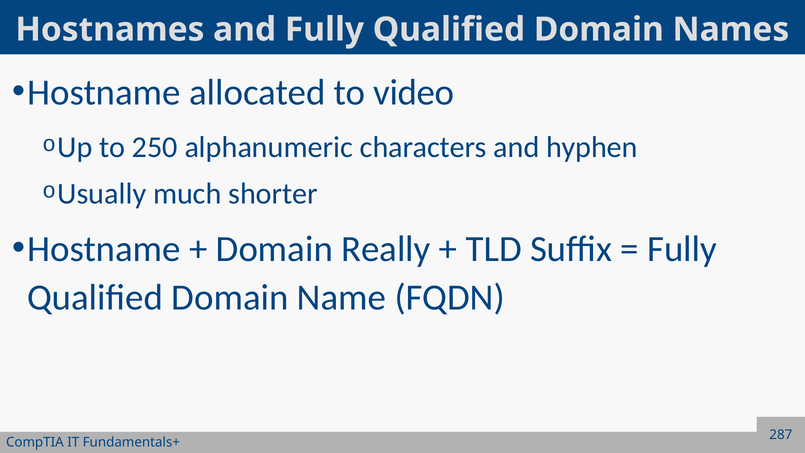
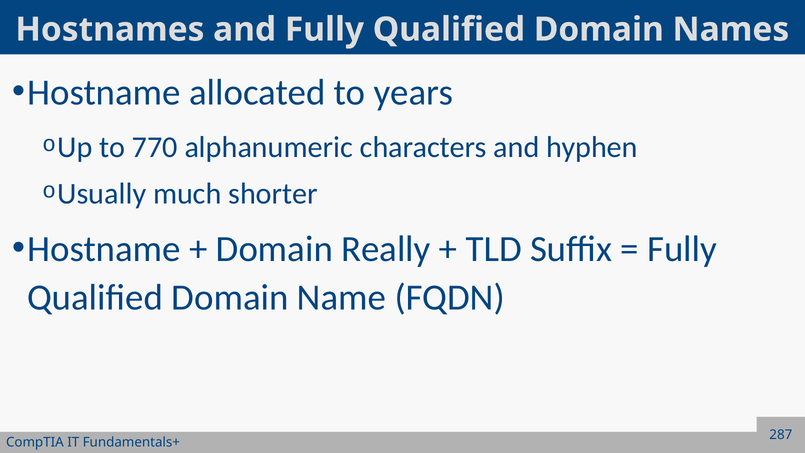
video: video -> years
250: 250 -> 770
